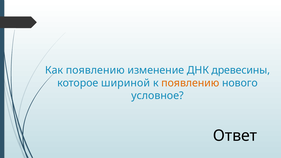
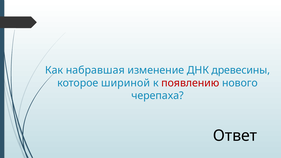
Как появлению: появлению -> набравшая
появлению at (190, 83) colour: orange -> red
условное: условное -> черепаха
